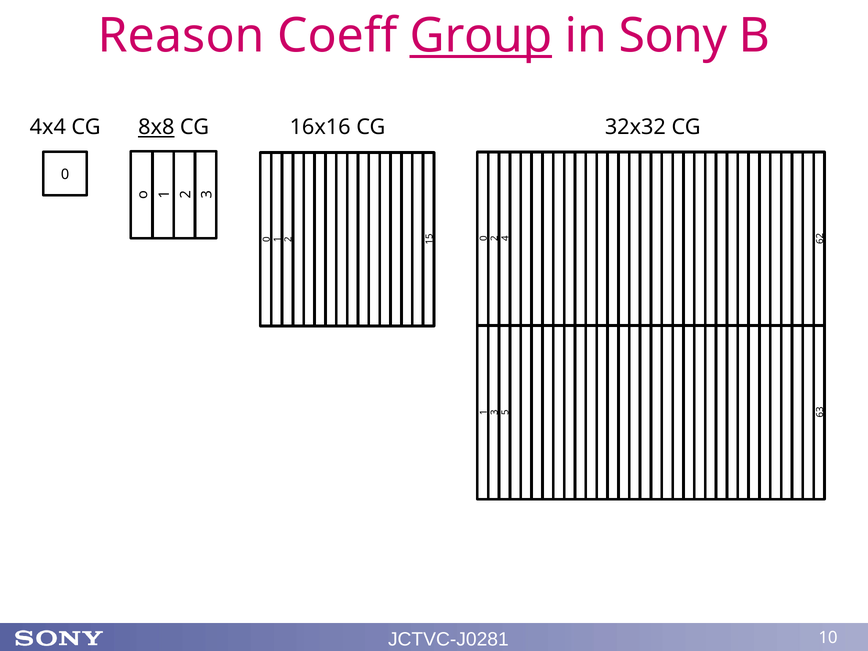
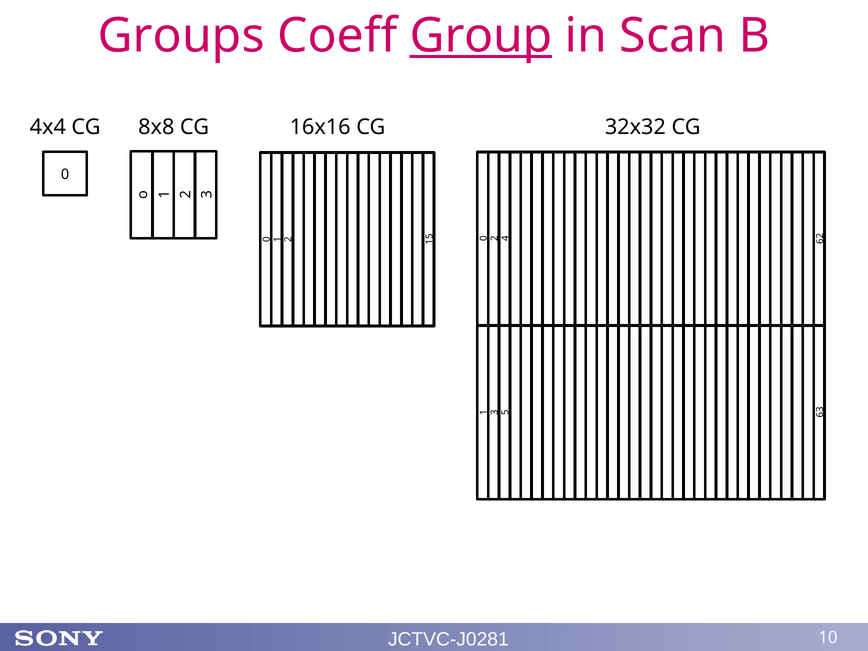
Reason: Reason -> Groups
Sony: Sony -> Scan
8x8 underline: present -> none
